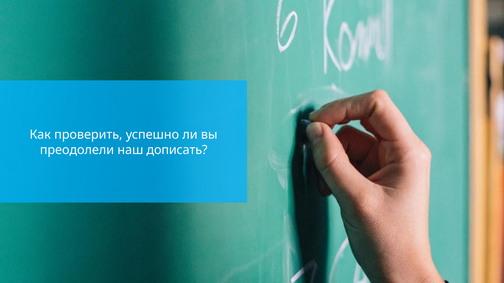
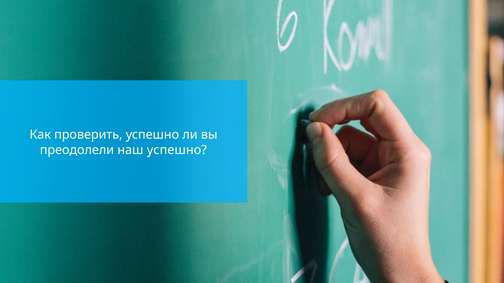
наш дописать: дописать -> успешно
